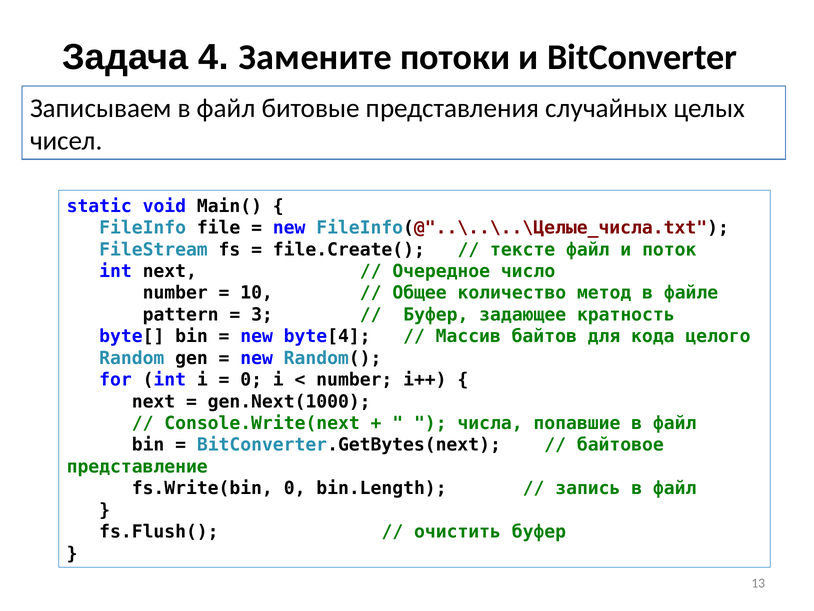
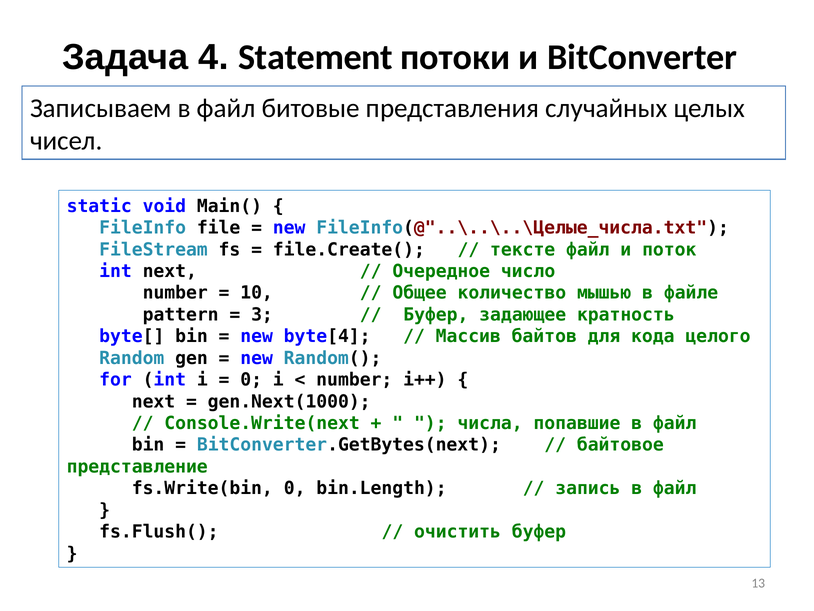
Замените: Замените -> Statement
метод: метод -> мышью
